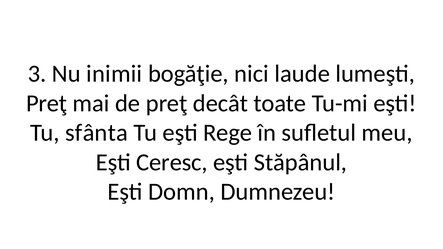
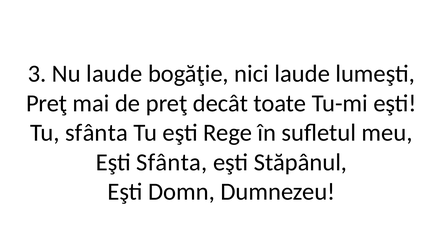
Nu inimii: inimii -> laude
Eşti Ceresc: Ceresc -> Sfânta
